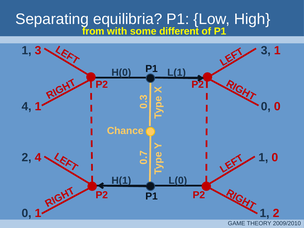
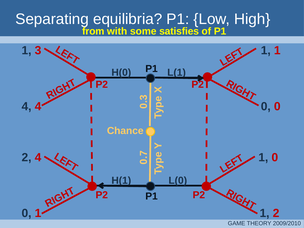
different: different -> satisfies
3 at (266, 51): 3 -> 1
4 1: 1 -> 4
